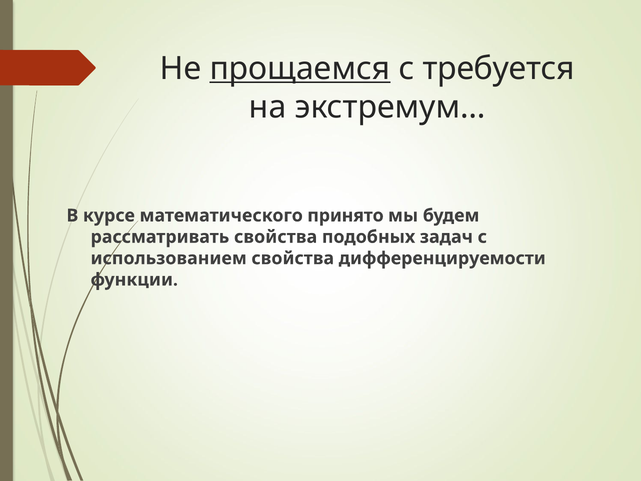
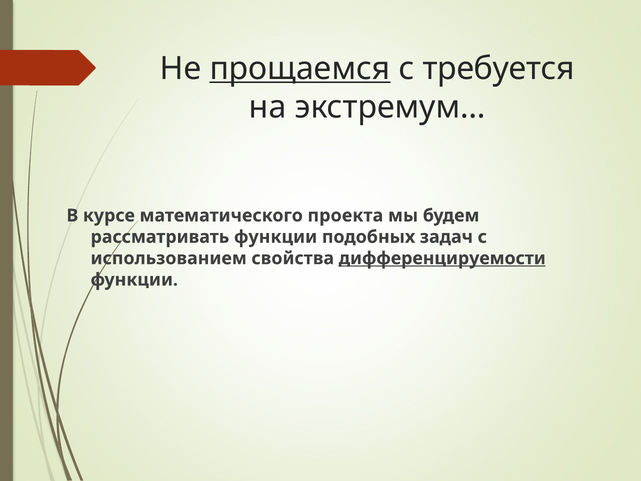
принято: принято -> проекта
рассматривать свойства: свойства -> функции
дифференцируемости underline: none -> present
